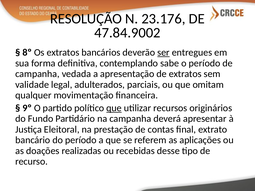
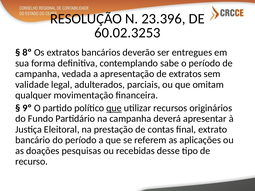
23.176: 23.176 -> 23.396
47.84.9002: 47.84.9002 -> 60.02.3253
ser underline: present -> none
realizadas: realizadas -> pesquisas
